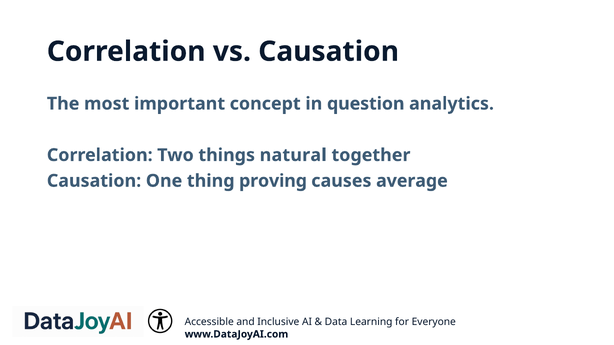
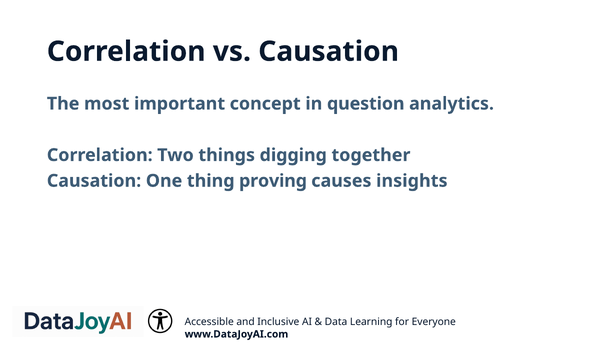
natural: natural -> digging
average: average -> insights
